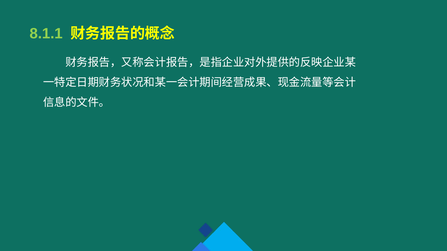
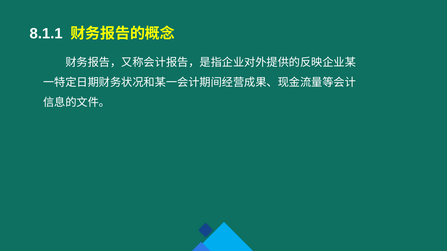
8.1.1 colour: light green -> white
